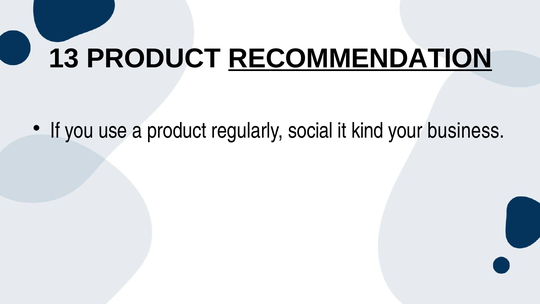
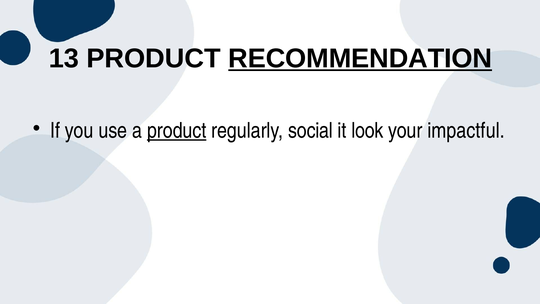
product at (177, 131) underline: none -> present
kind: kind -> look
business: business -> impactful
